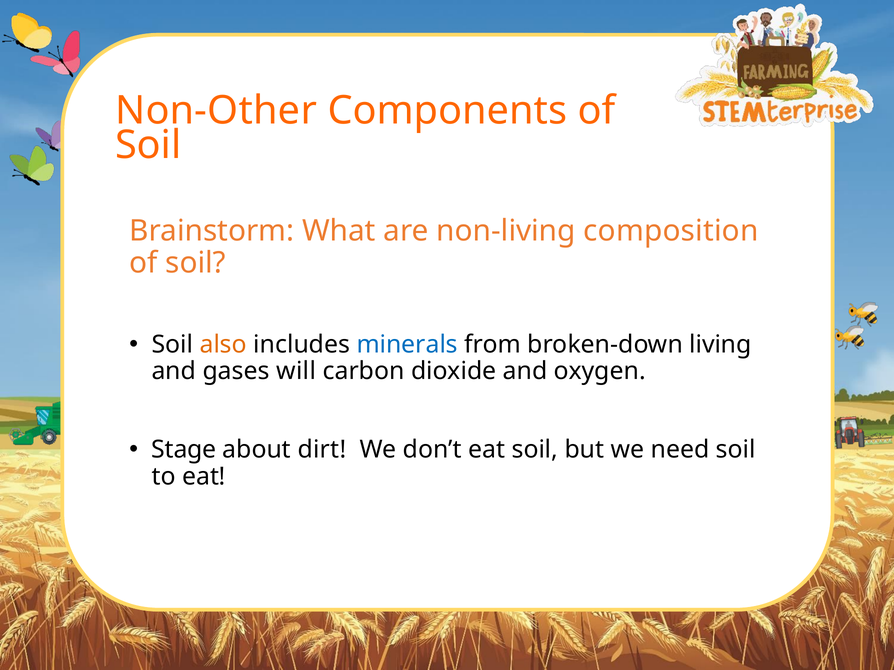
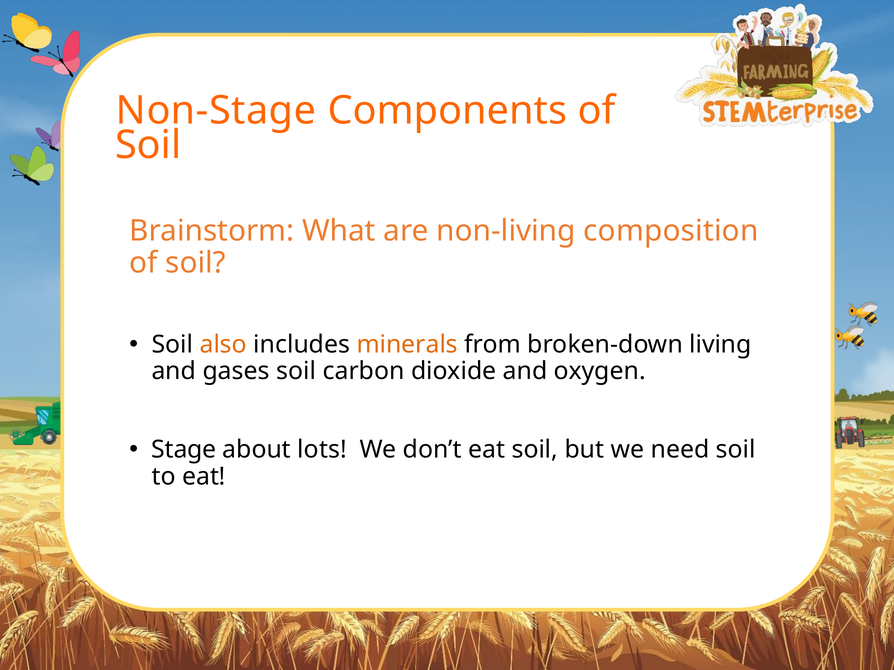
Non-Other: Non-Other -> Non-Stage
minerals colour: blue -> orange
gases will: will -> soil
dirt: dirt -> lots
